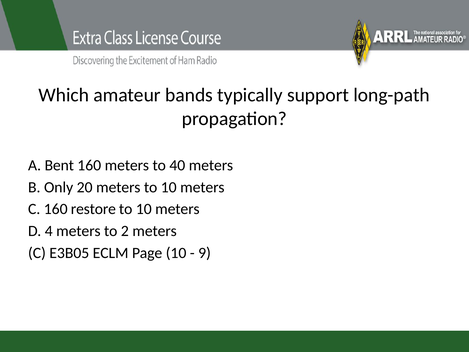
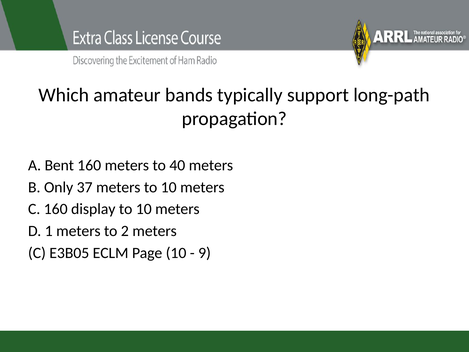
20: 20 -> 37
restore: restore -> display
4: 4 -> 1
